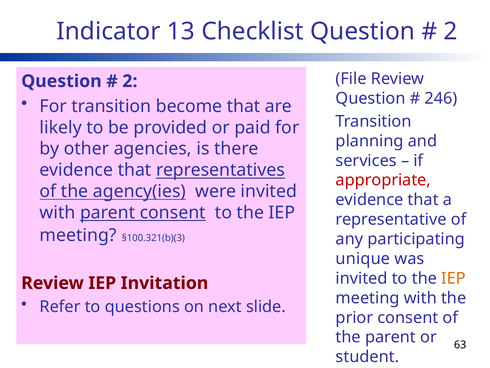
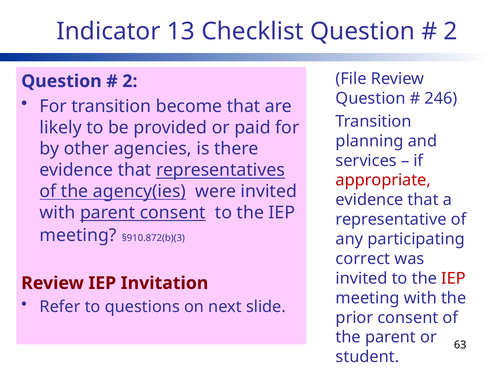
§100.321(b)(3: §100.321(b)(3 -> §910.872(b)(3
unique: unique -> correct
IEP at (454, 278) colour: orange -> red
